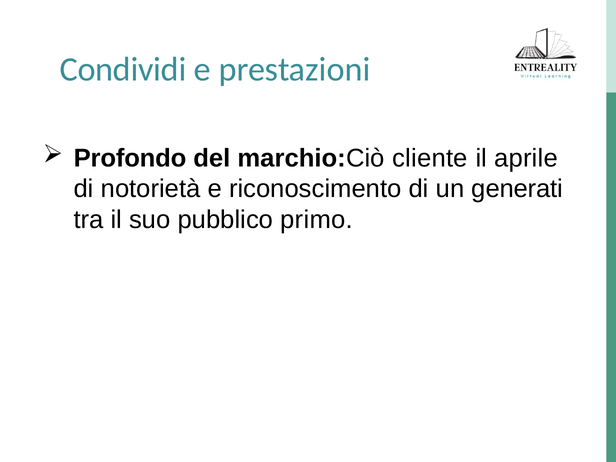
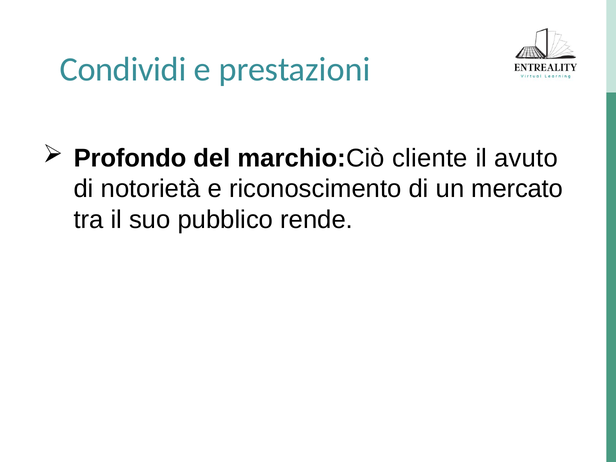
aprile: aprile -> avuto
generati: generati -> mercato
primo: primo -> rende
